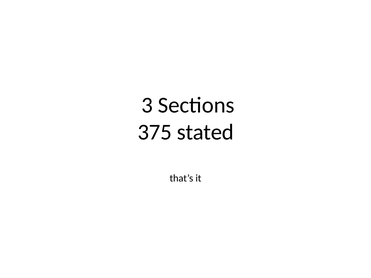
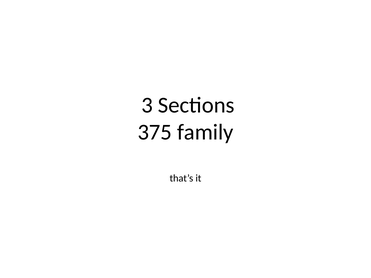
stated: stated -> family
